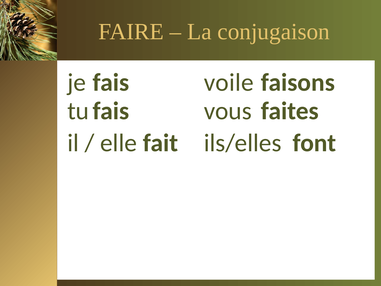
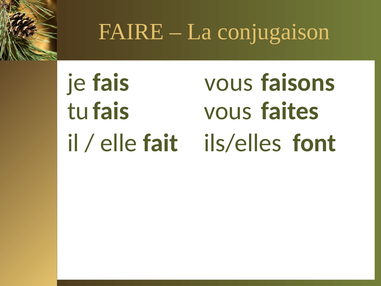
voile at (229, 82): voile -> vous
